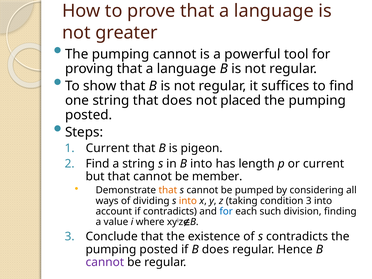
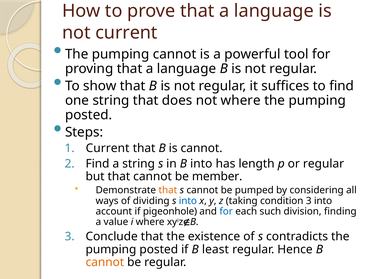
not greater: greater -> current
not placed: placed -> where
is pigeon: pigeon -> cannot
or current: current -> regular
into at (188, 201) colour: orange -> blue
if contradicts: contradicts -> pigeonhole
B does: does -> least
cannot at (105, 262) colour: purple -> orange
